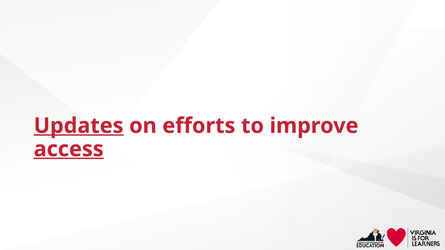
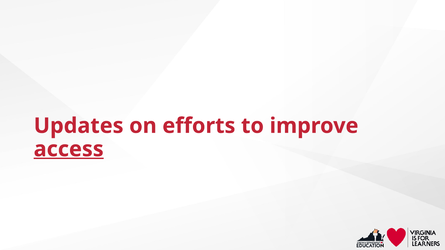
Updates underline: present -> none
